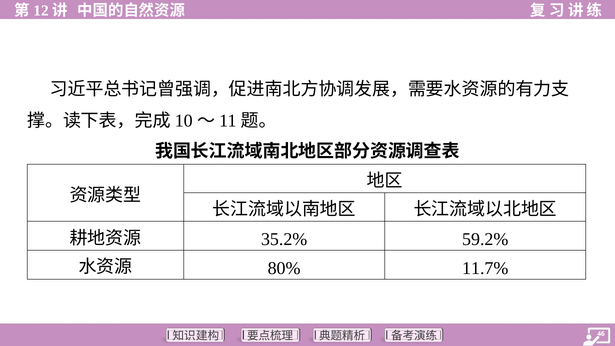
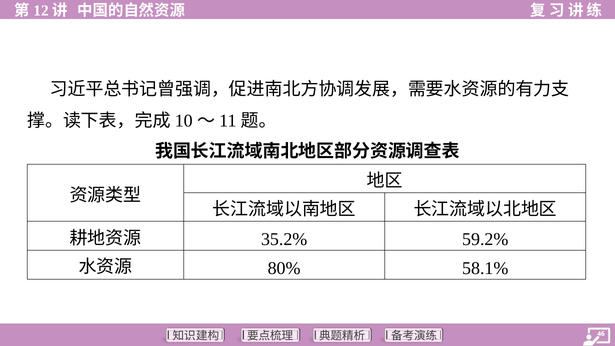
11.7%: 11.7% -> 58.1%
